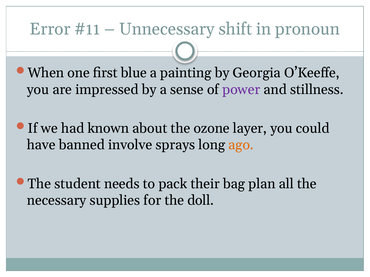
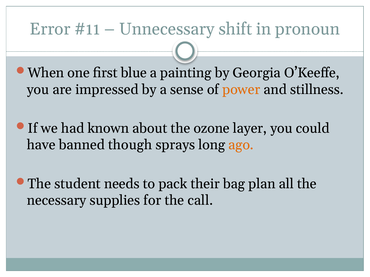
power colour: purple -> orange
involve: involve -> though
doll: doll -> call
